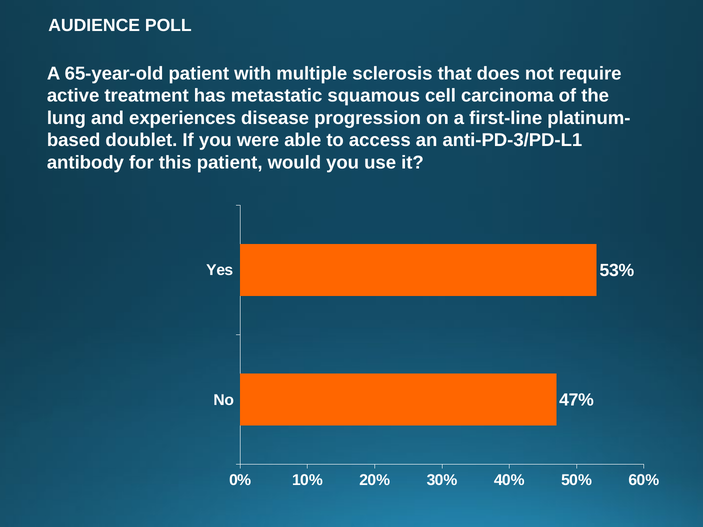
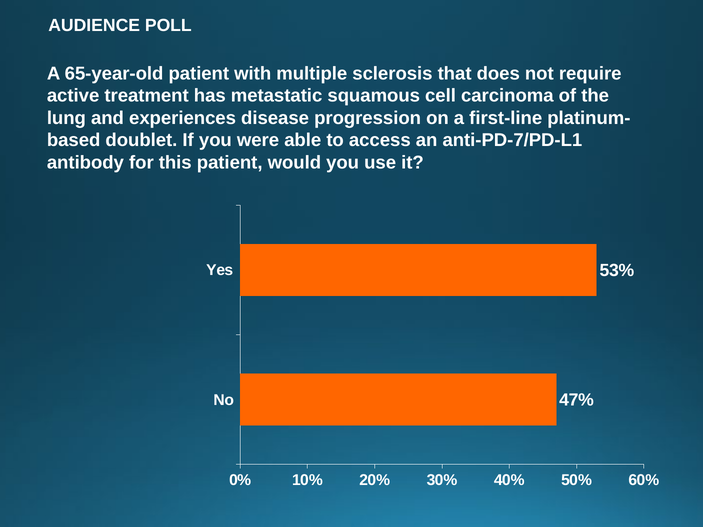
anti-PD-3/PD-L1: anti-PD-3/PD-L1 -> anti-PD-7/PD-L1
